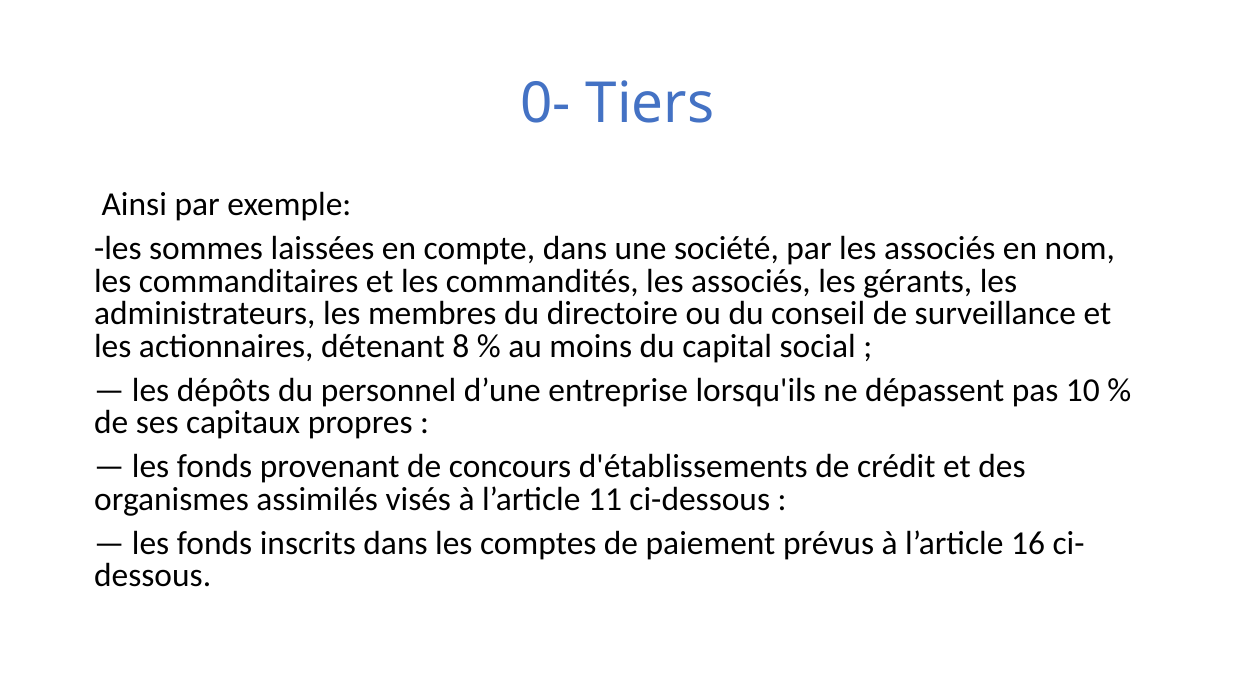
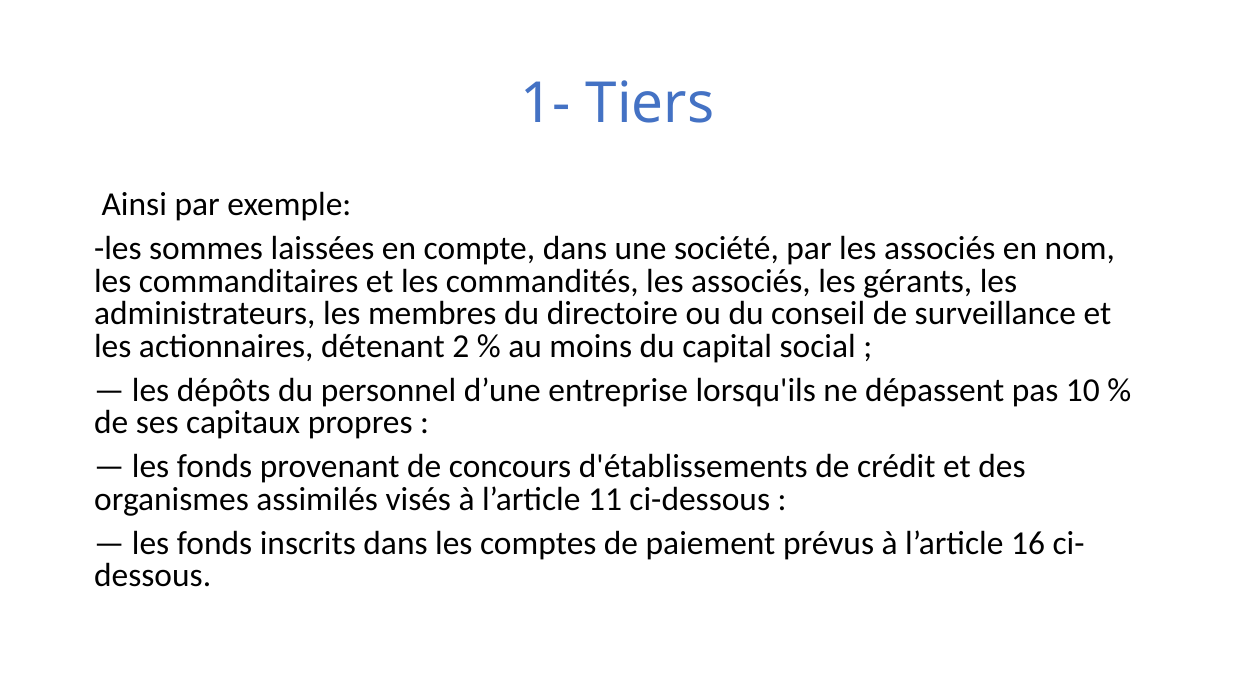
0-: 0- -> 1-
8: 8 -> 2
